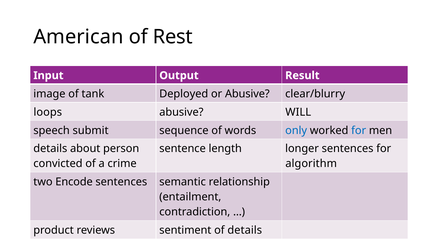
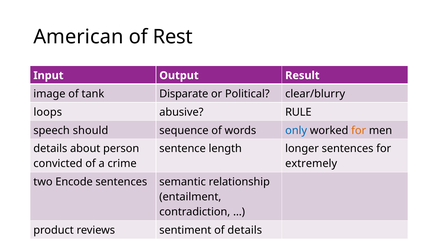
Deployed: Deployed -> Disparate
or Abusive: Abusive -> Political
WILL: WILL -> RULE
submit: submit -> should
for at (359, 130) colour: blue -> orange
algorithm: algorithm -> extremely
